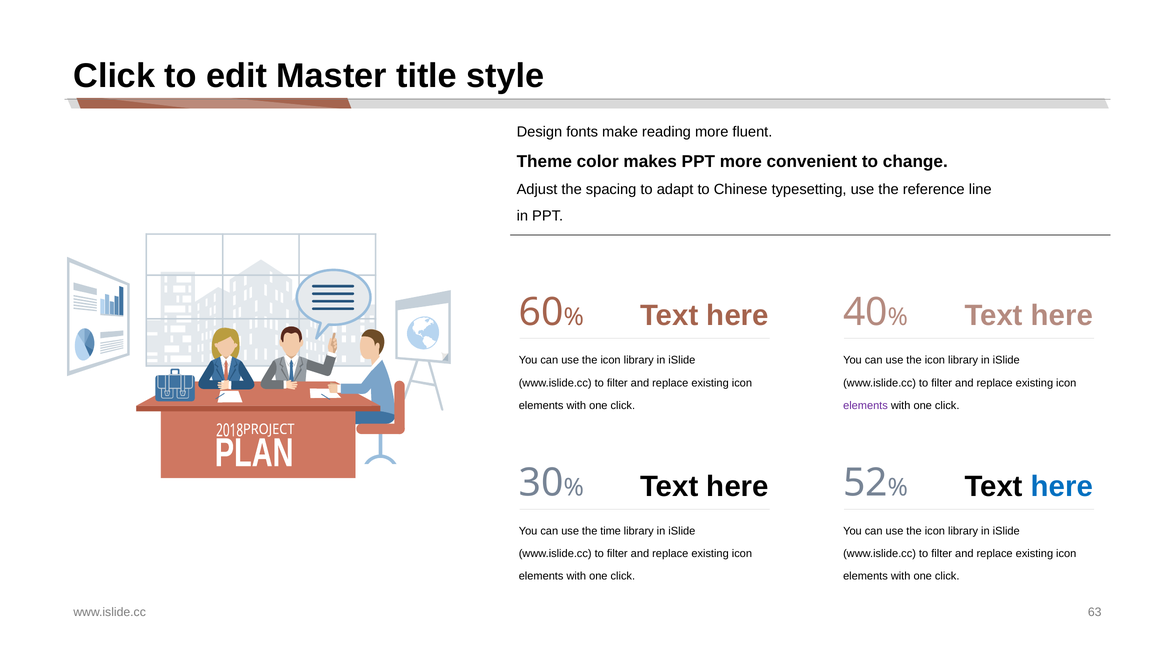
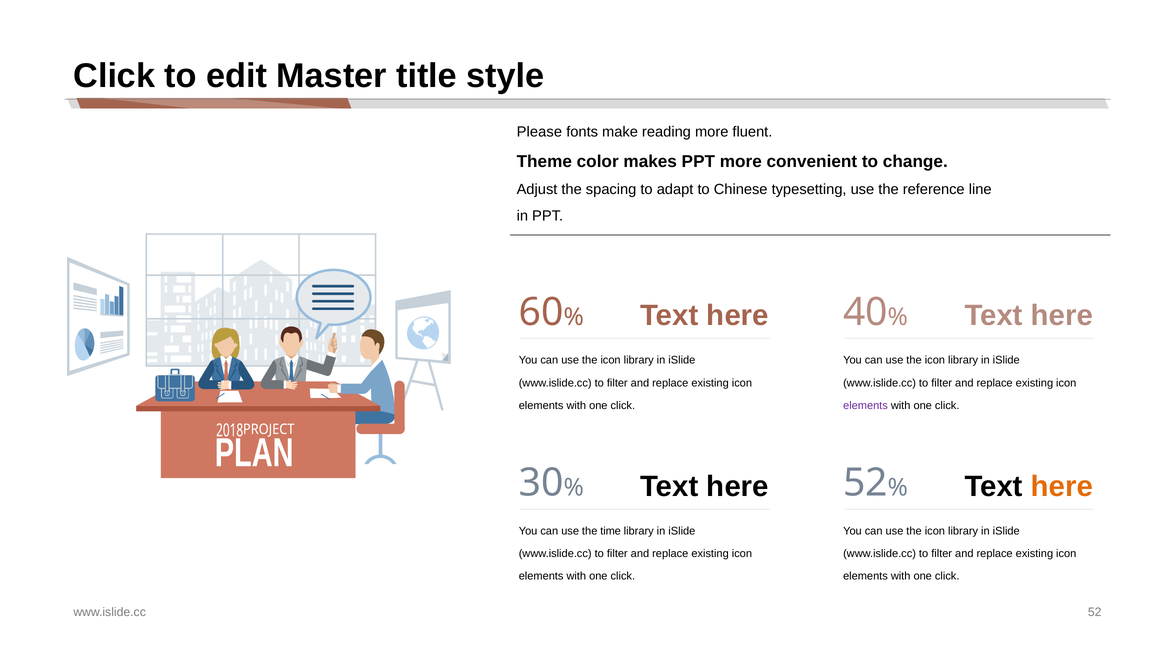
Design: Design -> Please
here at (1062, 486) colour: blue -> orange
www.islide.cc 63: 63 -> 52
